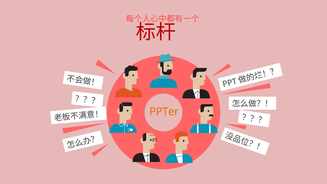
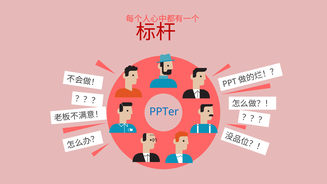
PPTer colour: orange -> blue
